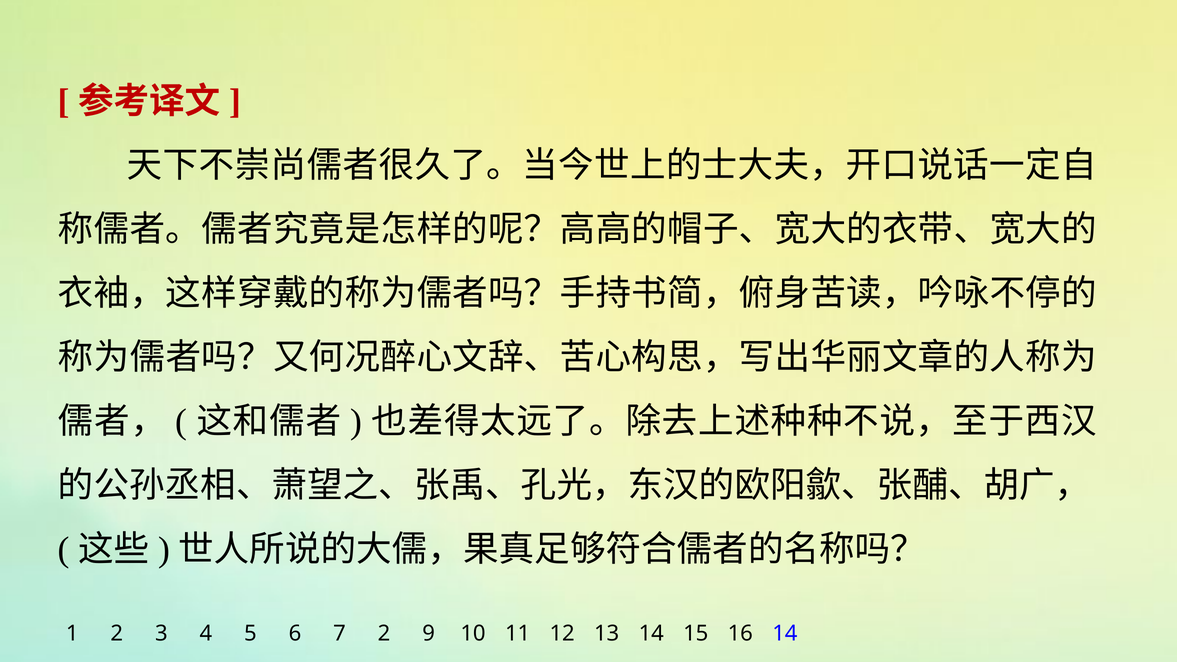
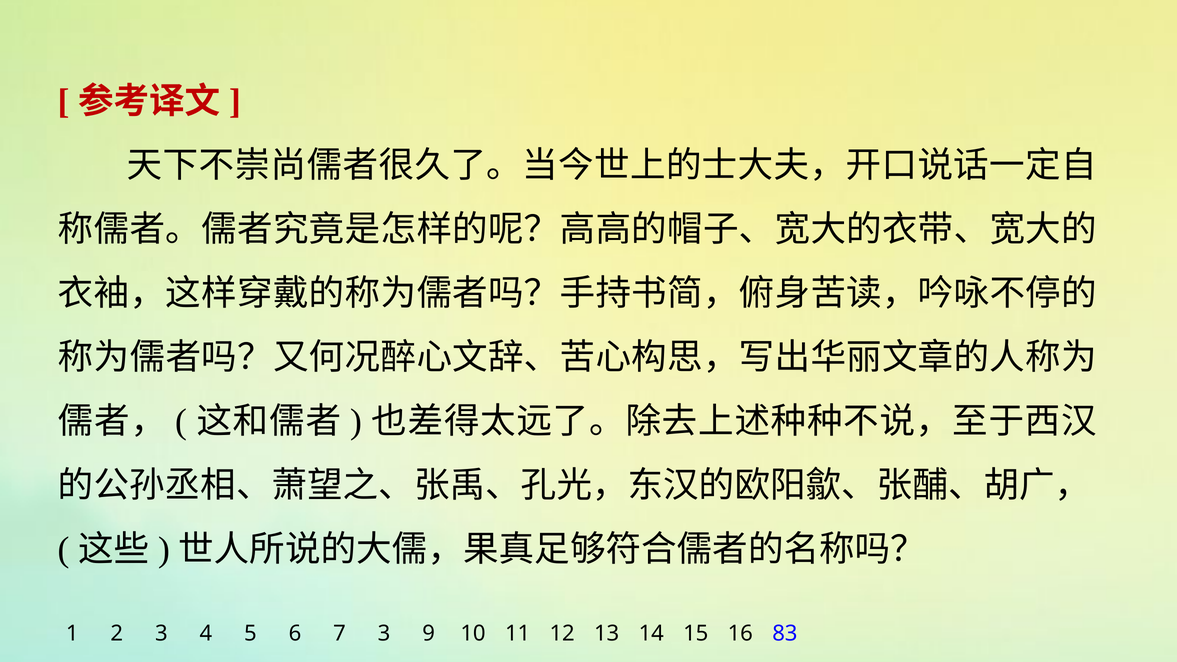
7 2: 2 -> 3
16 14: 14 -> 83
